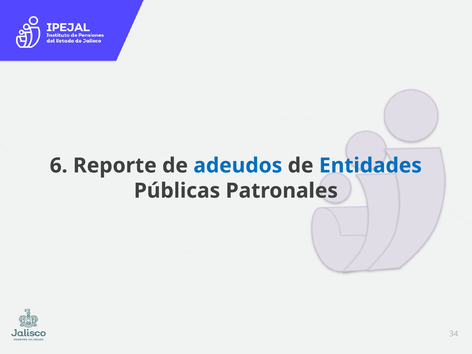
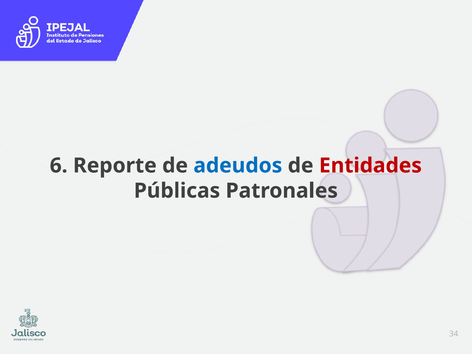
Entidades colour: blue -> red
